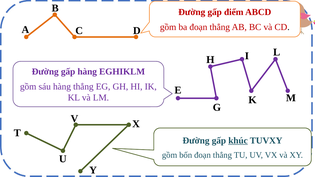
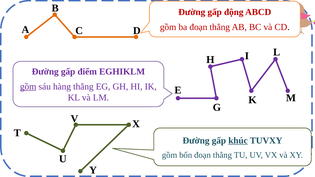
điểm: điểm -> động
gấp hàng: hàng -> điểm
gồm at (28, 87) underline: none -> present
